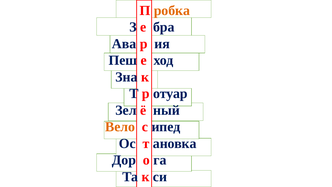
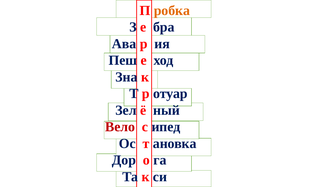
Вело colour: orange -> red
